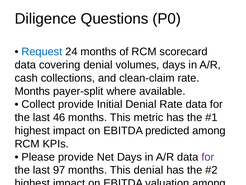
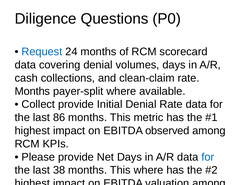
46: 46 -> 86
predicted: predicted -> observed
for at (208, 157) colour: purple -> blue
97: 97 -> 38
This denial: denial -> where
